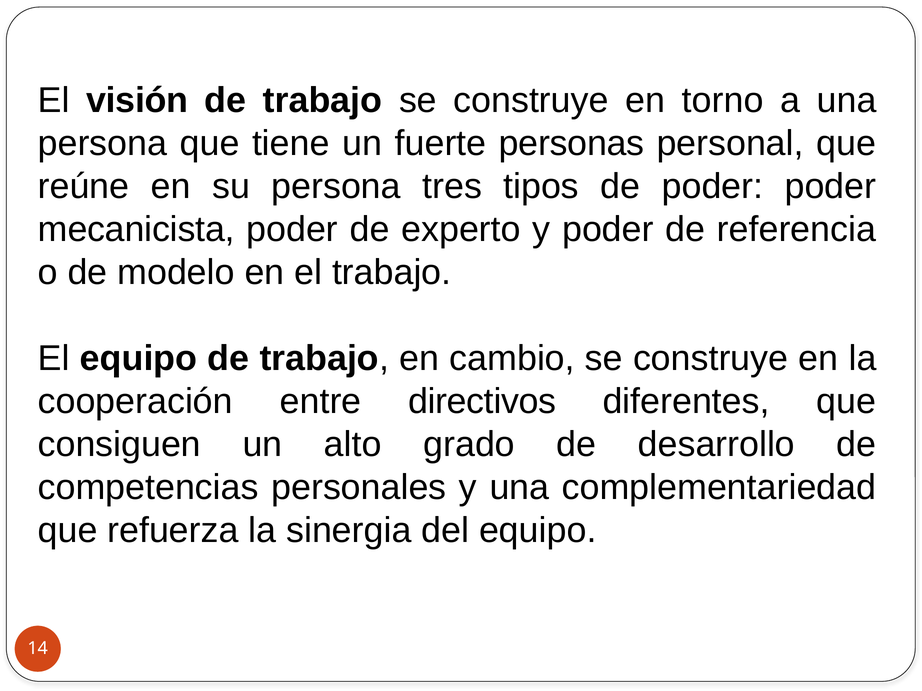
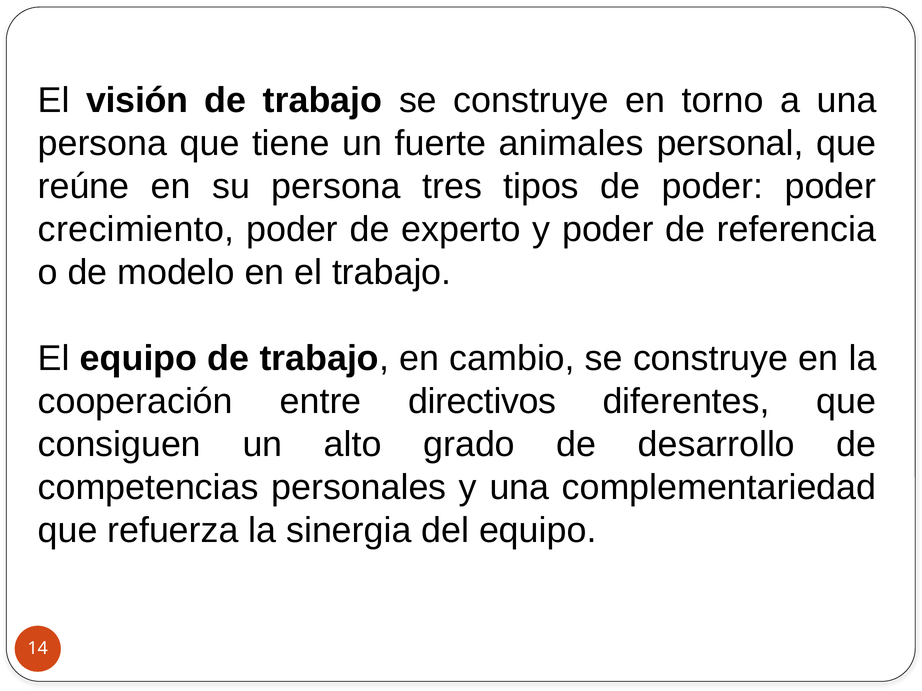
personas: personas -> animales
mecanicista: mecanicista -> crecimiento
